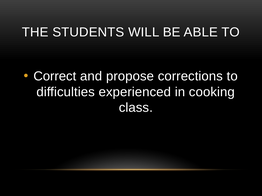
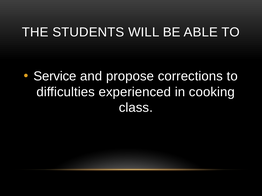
Correct: Correct -> Service
